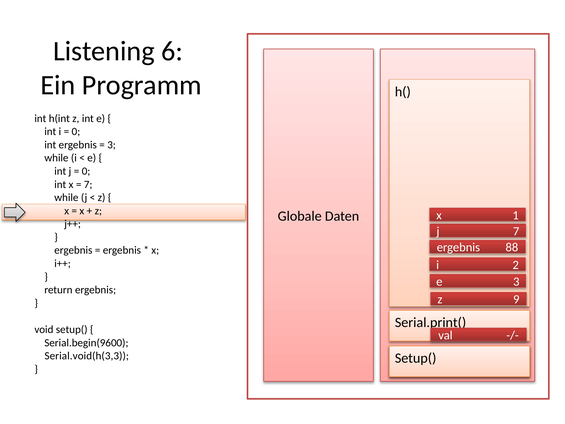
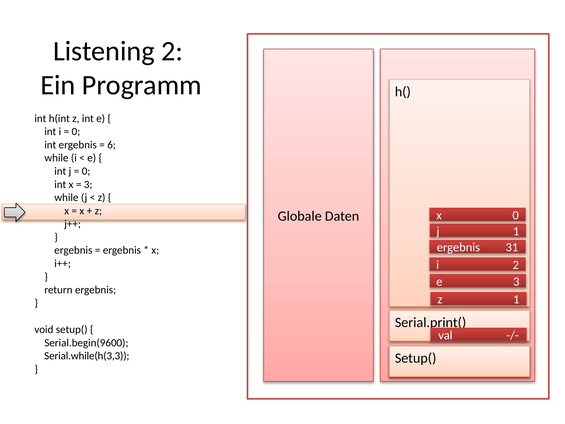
Listening 6: 6 -> 2
3 at (112, 145): 3 -> 6
7 at (88, 184): 7 -> 3
1 at (516, 215): 1 -> 0
j 7: 7 -> 1
88: 88 -> 31
z 9: 9 -> 1
Serial.void(h(3,3: Serial.void(h(3,3 -> Serial.while(h(3,3
